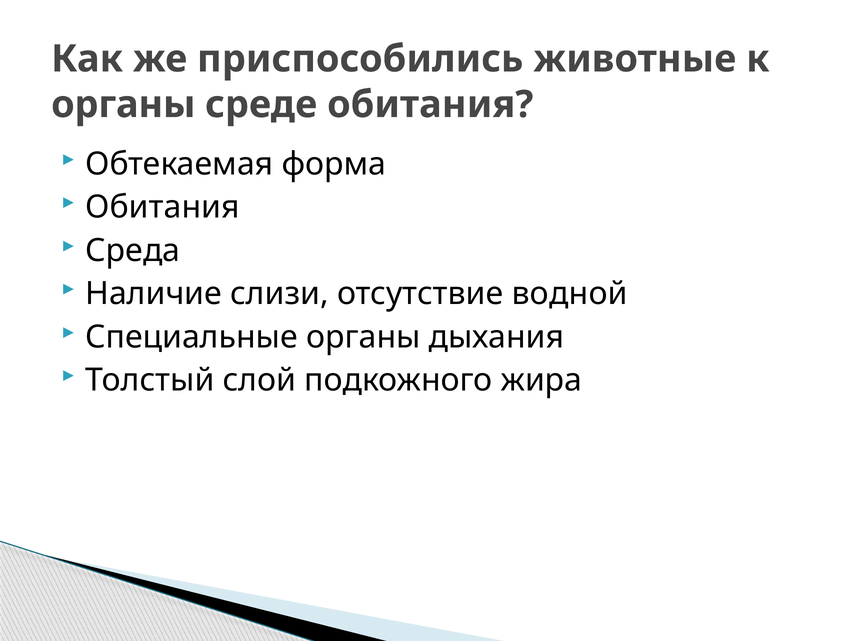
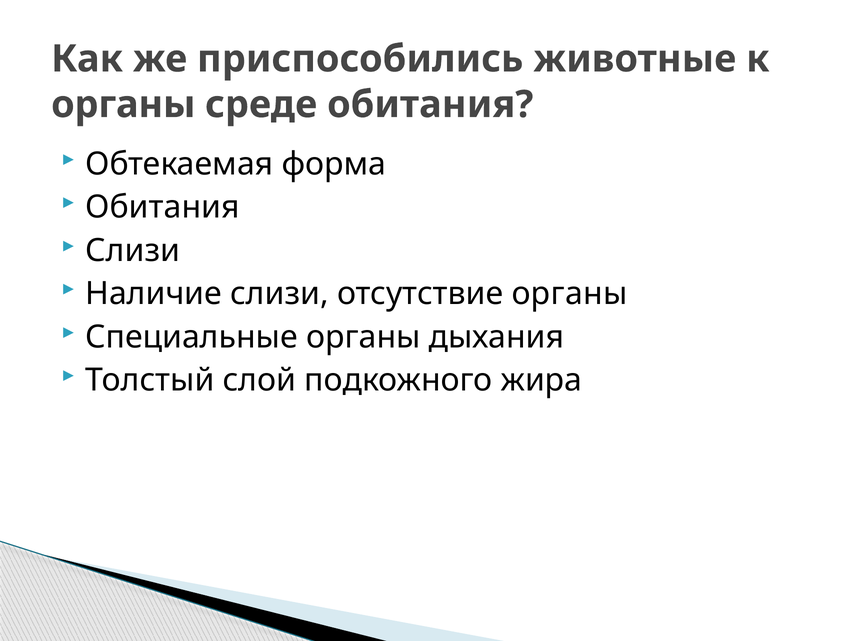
Среда at (133, 250): Среда -> Слизи
отсутствие водной: водной -> органы
